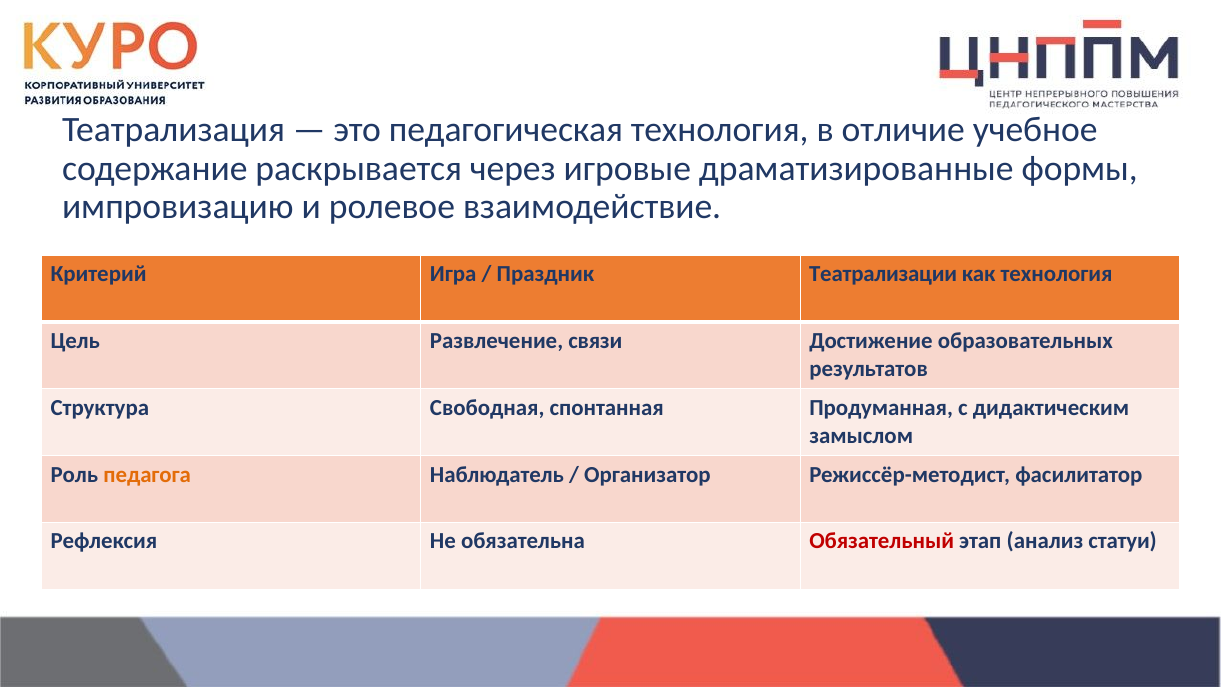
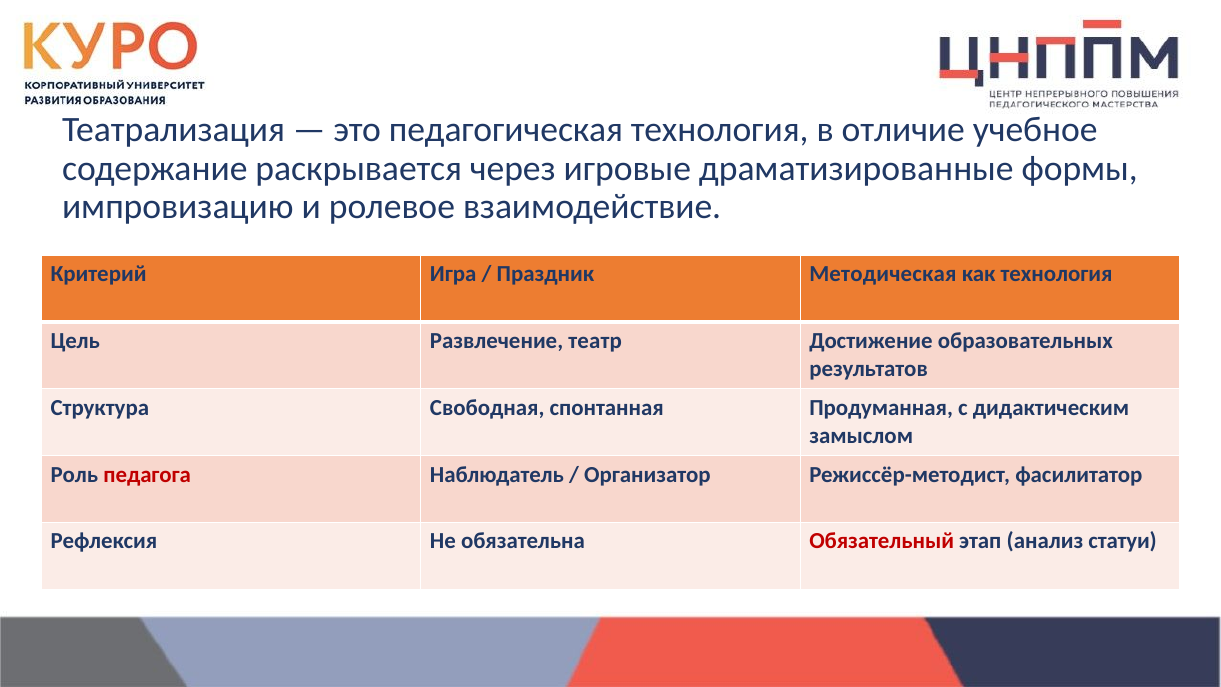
Театрализации: Театрализации -> Методическая
связи: связи -> театр
педагога colour: orange -> red
